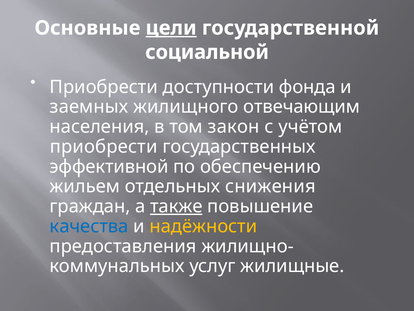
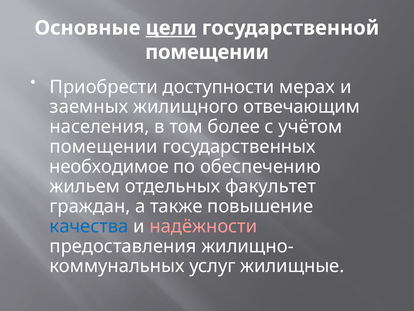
социальной at (207, 52): социальной -> помещении
фонда: фонда -> мерах
закон: закон -> более
приобрести at (104, 146): приобрести -> помещении
эффективной: эффективной -> необходимое
снижения: снижения -> факультет
также underline: present -> none
надёжности colour: yellow -> pink
